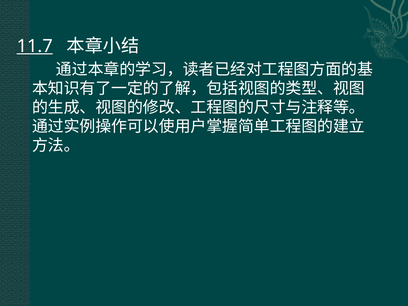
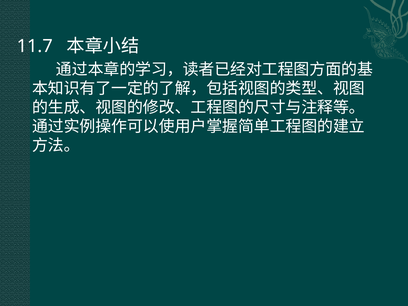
11.7 underline: present -> none
